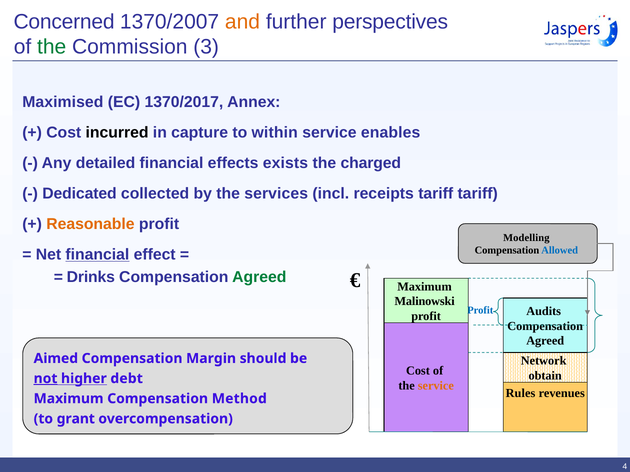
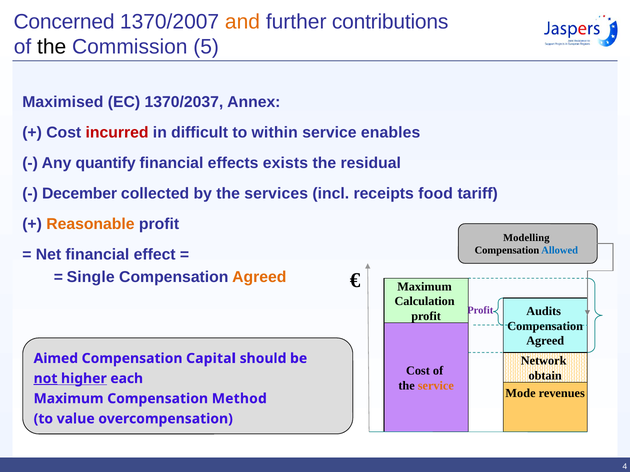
perspectives: perspectives -> contributions
the at (52, 47) colour: green -> black
3: 3 -> 5
1370/2017: 1370/2017 -> 1370/2037
incurred colour: black -> red
capture: capture -> difficult
detailed: detailed -> quantify
charged: charged -> residual
Dedicated: Dedicated -> December
receipts tariff: tariff -> food
financial at (97, 255) underline: present -> none
Drinks: Drinks -> Single
Agreed at (259, 277) colour: green -> orange
Malinowski: Malinowski -> Calculation
Profit at (480, 311) colour: blue -> purple
Margin: Margin -> Capital
debt: debt -> each
Rules: Rules -> Mode
grant: grant -> value
